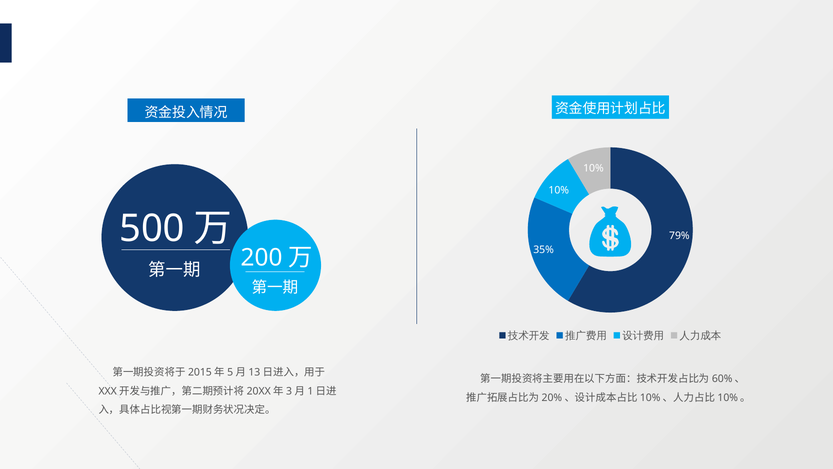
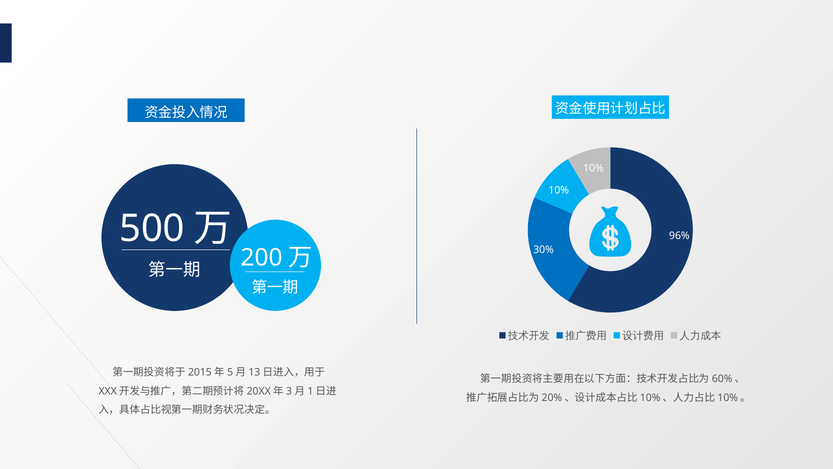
79%: 79% -> 96%
35%: 35% -> 30%
